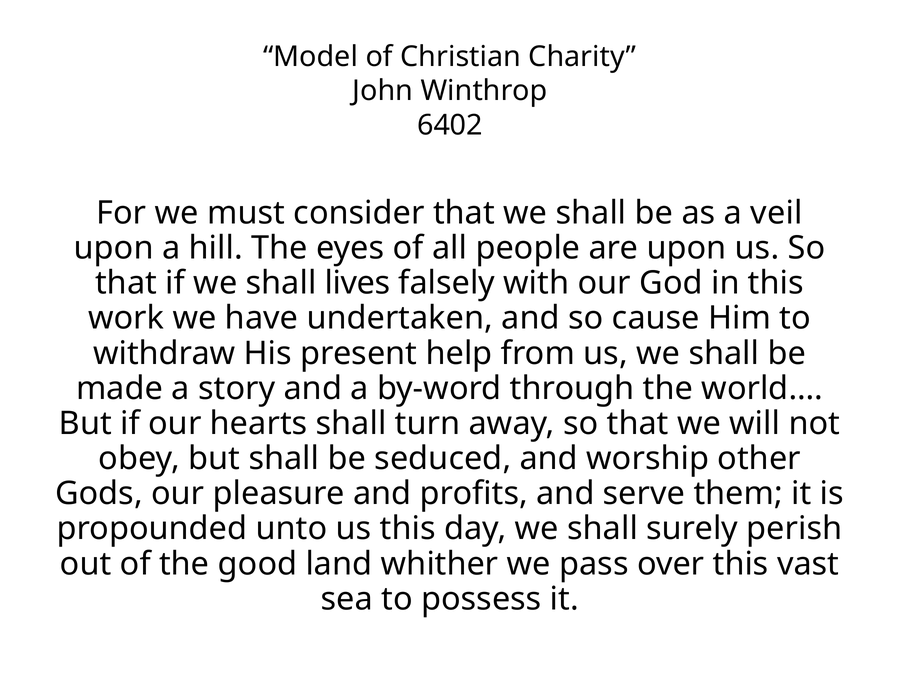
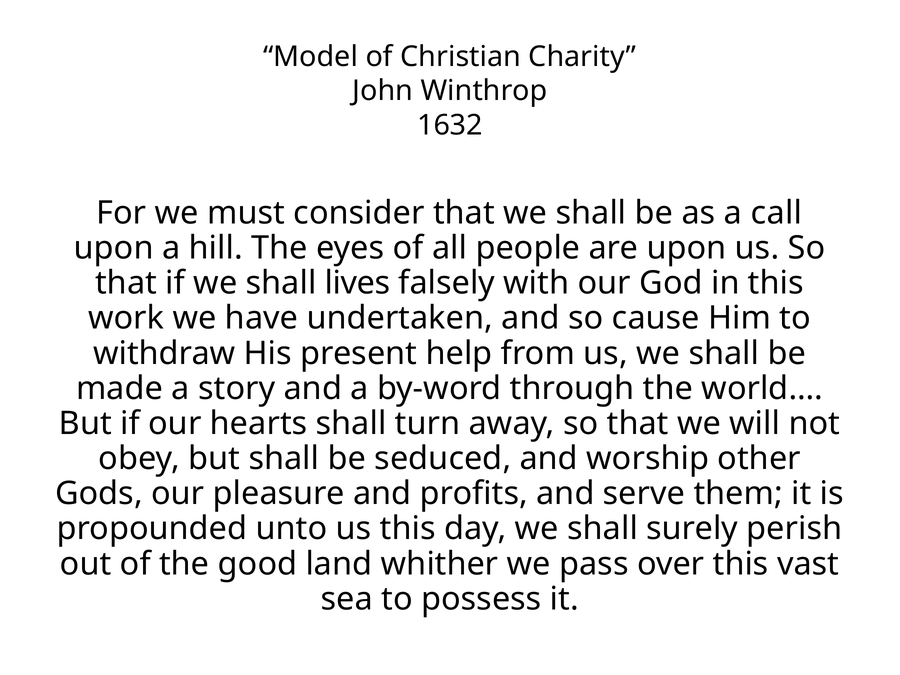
6402: 6402 -> 1632
veil: veil -> call
